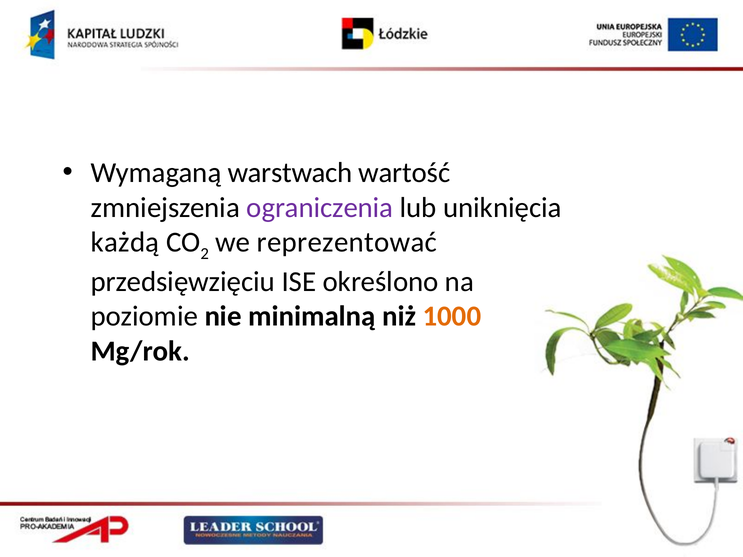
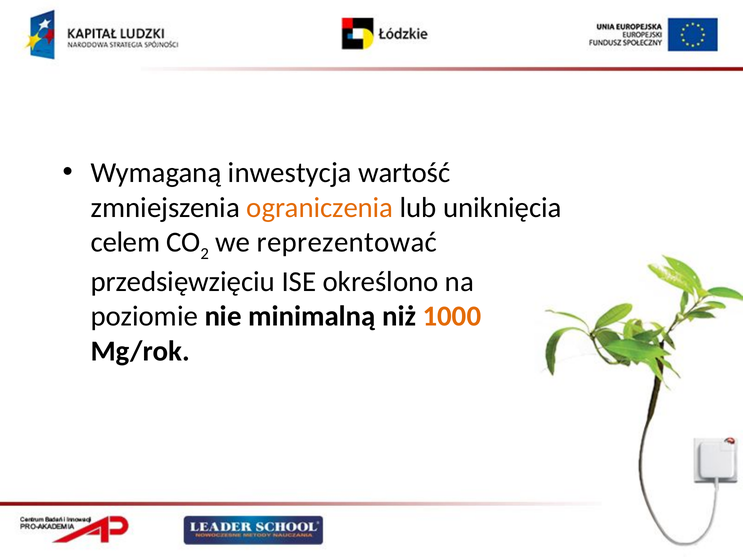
warstwach: warstwach -> inwestycja
ograniczenia colour: purple -> orange
każdą: każdą -> celem
